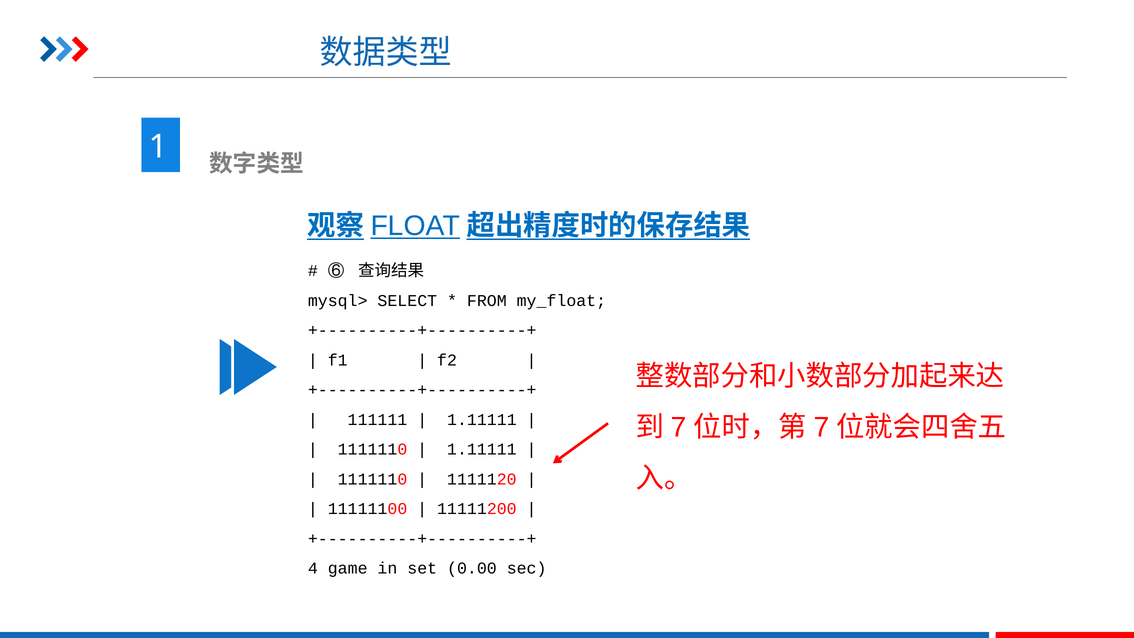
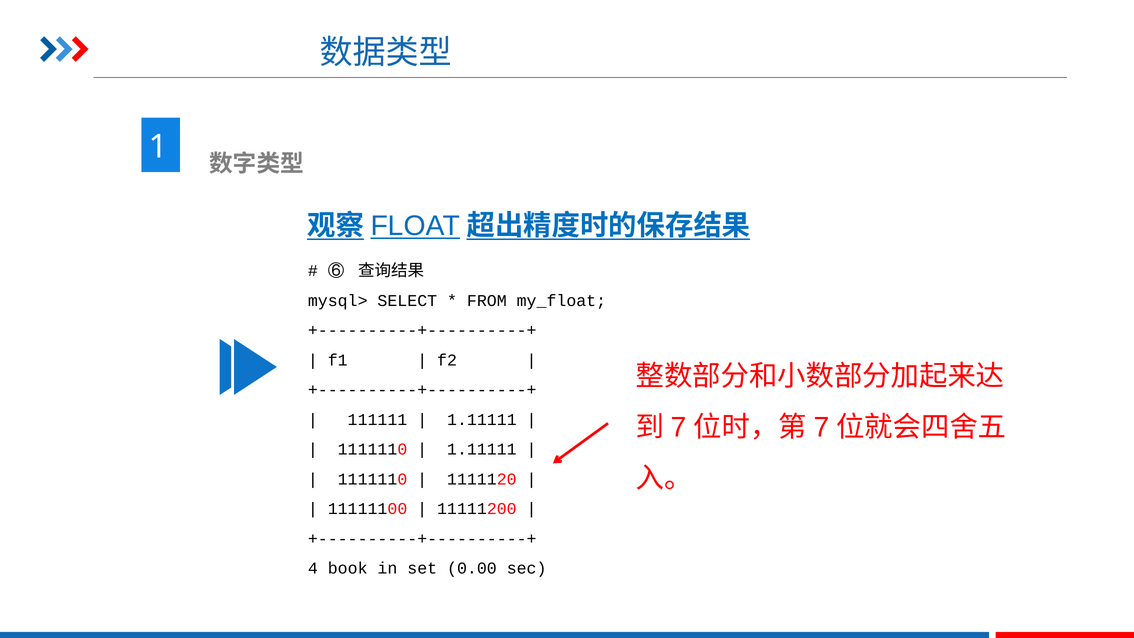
game: game -> book
